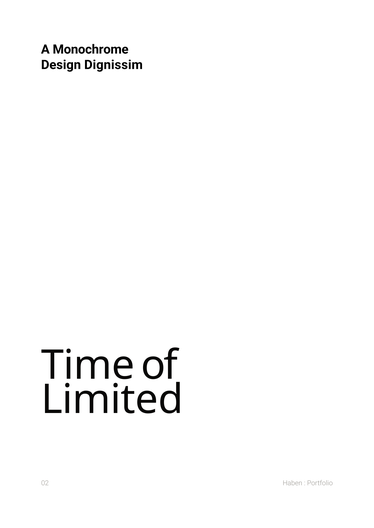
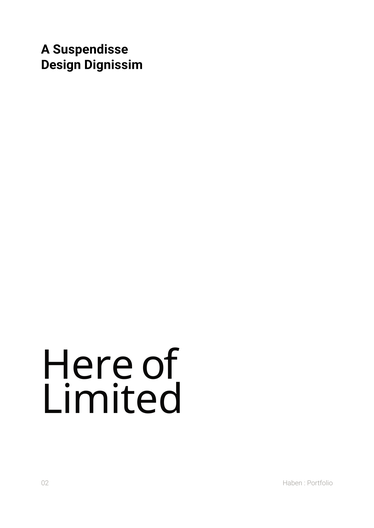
Monochrome: Monochrome -> Suspendisse
Time: Time -> Here
